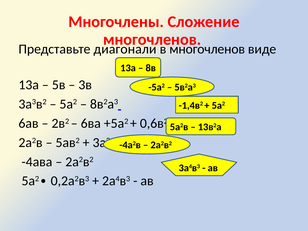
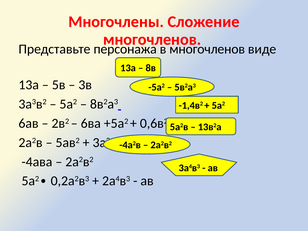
диагонали: диагонали -> персонажа
